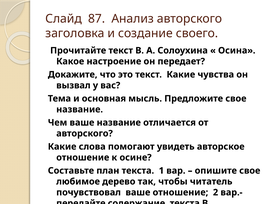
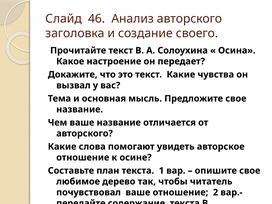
87: 87 -> 46
